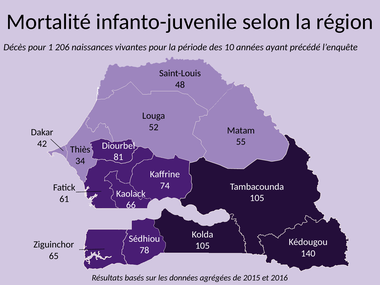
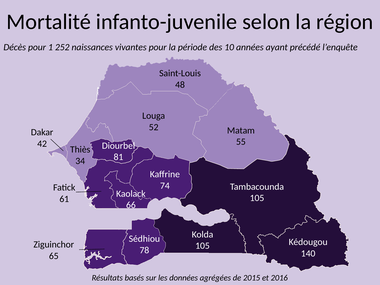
206: 206 -> 252
